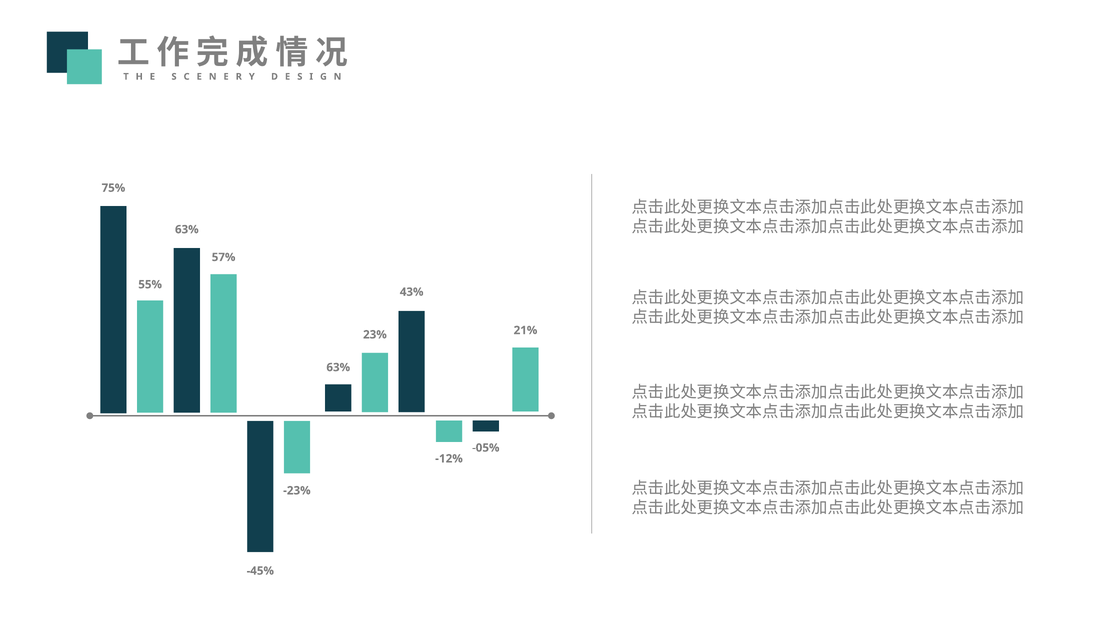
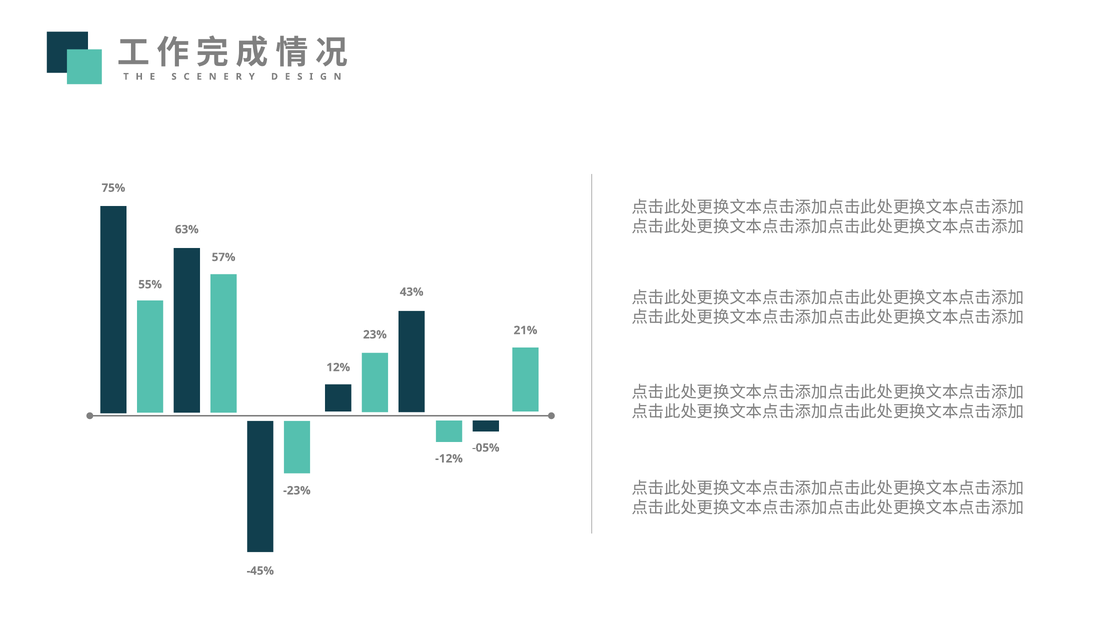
63% at (338, 368): 63% -> 12%
